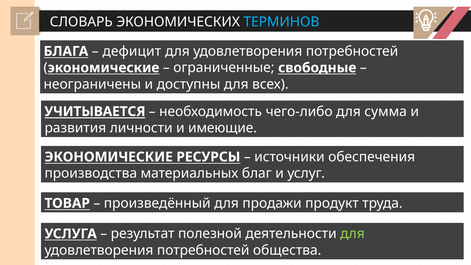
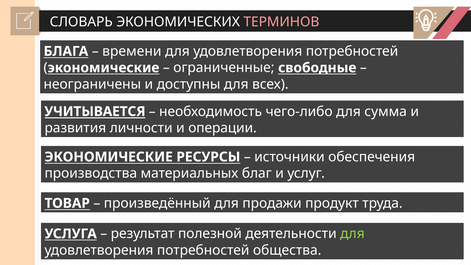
ТЕРМИНОВ colour: light blue -> pink
дефицит: дефицит -> времени
имеющие: имеющие -> операции
